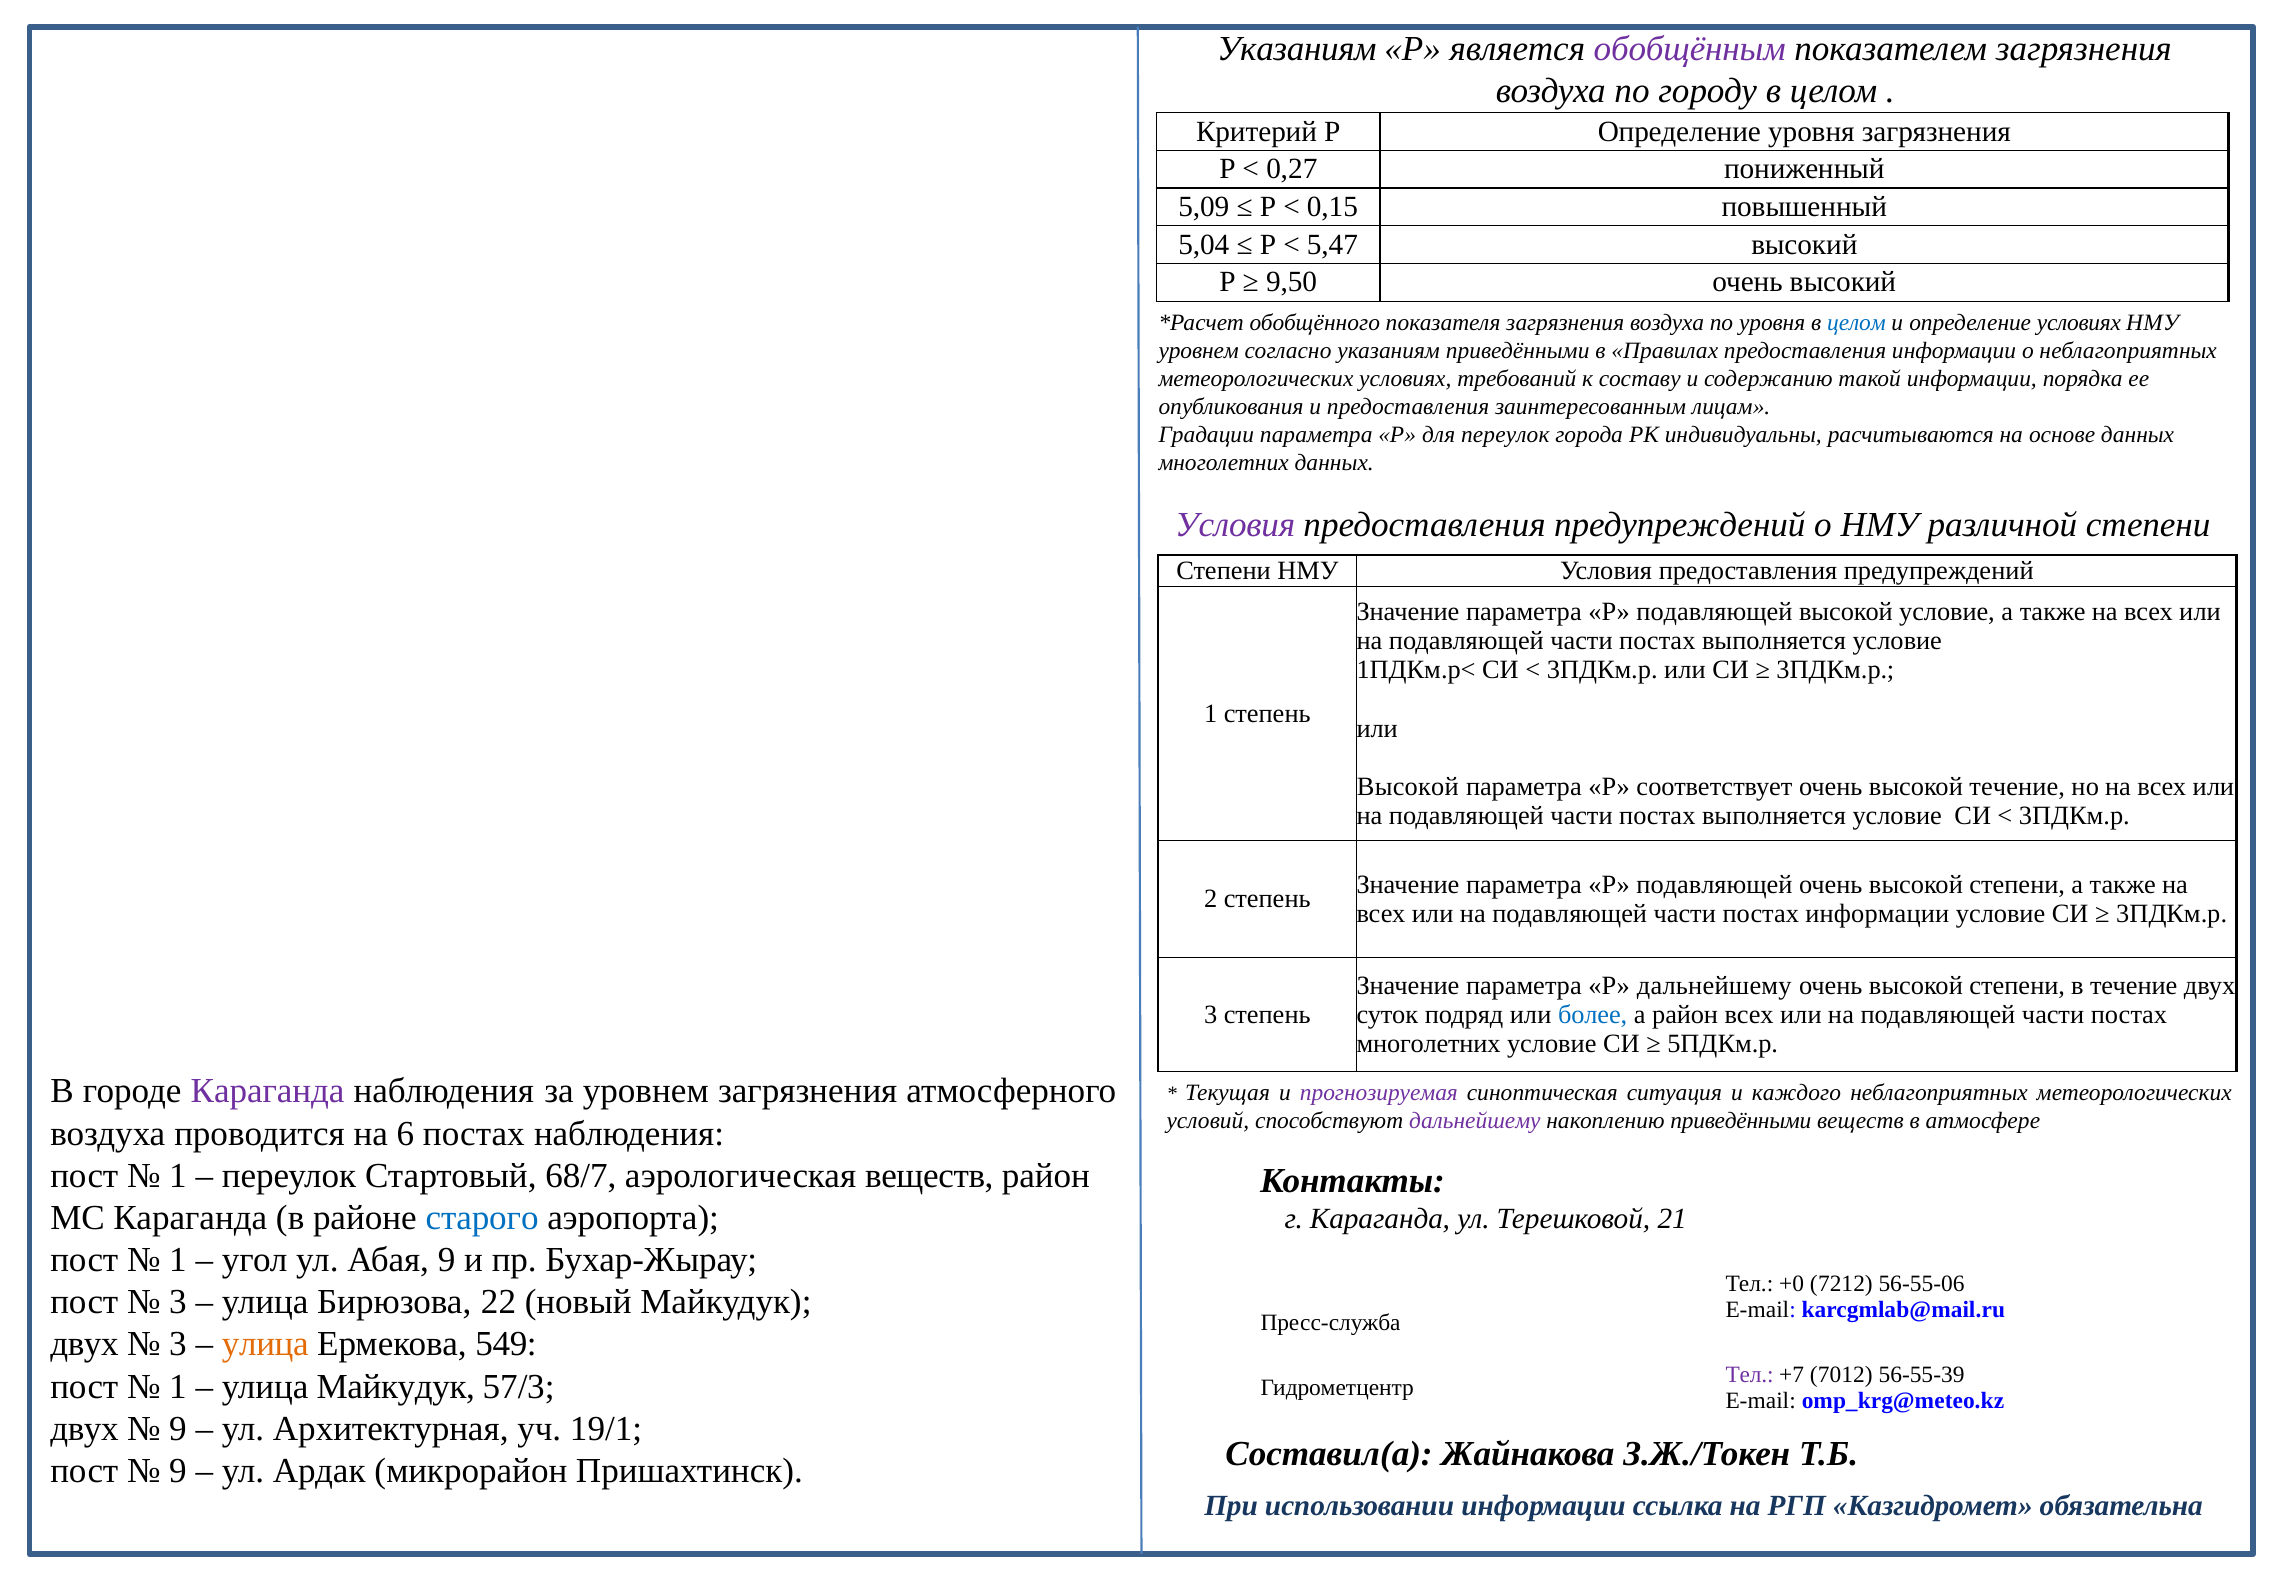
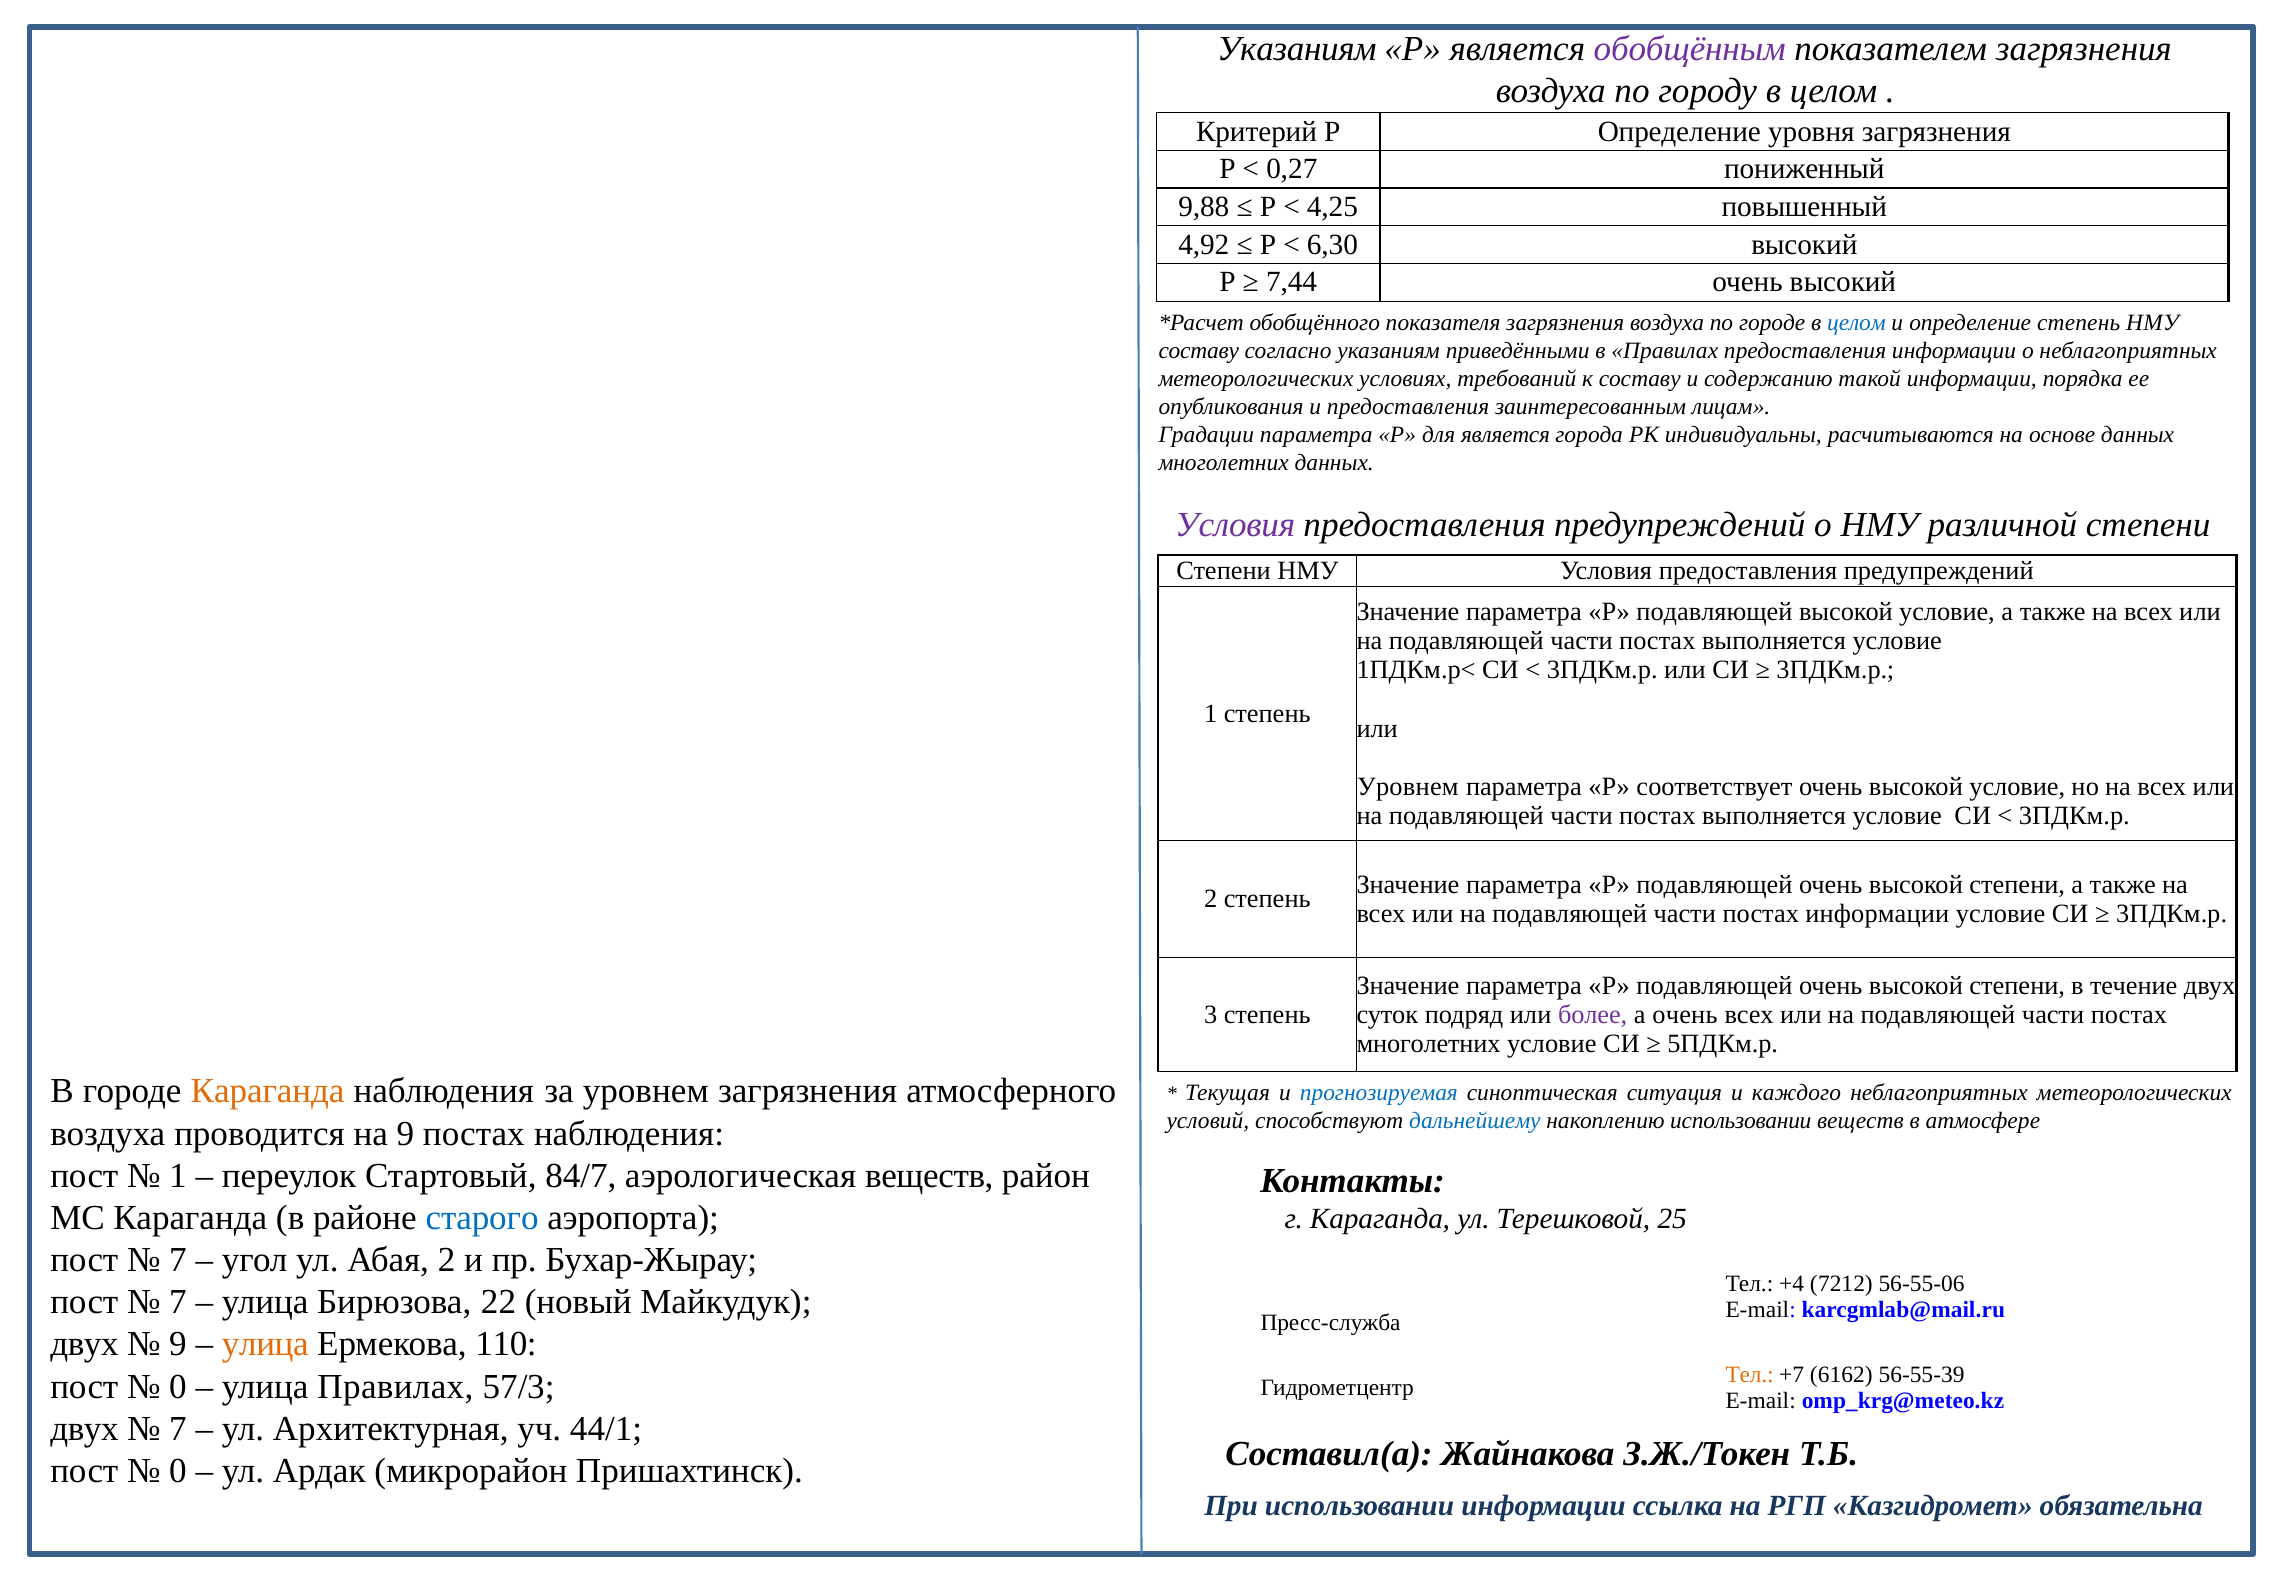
5,09: 5,09 -> 9,88
0,15: 0,15 -> 4,25
5,04: 5,04 -> 4,92
5,47: 5,47 -> 6,30
9,50: 9,50 -> 7,44
по уровня: уровня -> городе
определение условиях: условиях -> степень
уровнем at (1199, 351): уровнем -> составу
для переулок: переулок -> является
Высокой at (1408, 787): Высокой -> Уровнем
очень высокой течение: течение -> условие
дальнейшему at (1714, 985): дальнейшему -> подавляющей
более colour: blue -> purple
а район: район -> очень
Караганда at (268, 1091) colour: purple -> orange
прогнозируемая colour: purple -> blue
дальнейшему at (1475, 1121) colour: purple -> blue
накоплению приведёнными: приведёнными -> использовании
на 6: 6 -> 9
68/7: 68/7 -> 84/7
21: 21 -> 25
1 at (178, 1260): 1 -> 7
Абая 9: 9 -> 2
+0: +0 -> +4
3 at (178, 1302): 3 -> 7
3 at (178, 1344): 3 -> 9
549: 549 -> 110
Тел at (1750, 1375) colour: purple -> orange
7012: 7012 -> 6162
1 at (178, 1386): 1 -> 0
улица Майкудук: Майкудук -> Правилах
9 at (178, 1428): 9 -> 7
19/1: 19/1 -> 44/1
9 at (178, 1470): 9 -> 0
